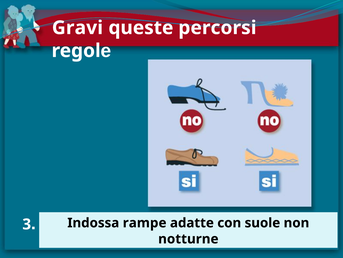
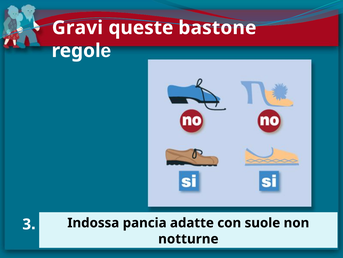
percorsi: percorsi -> bastone
rampe: rampe -> pancia
